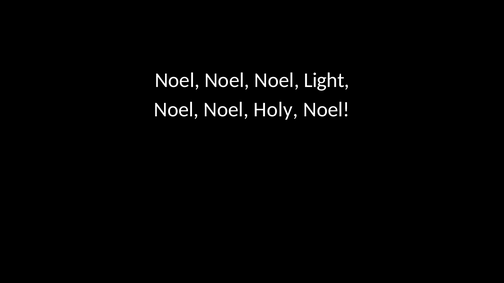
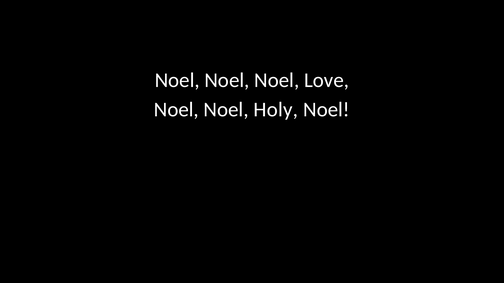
Light: Light -> Love
